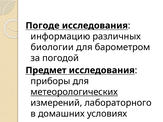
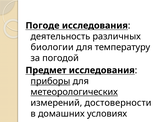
информацию: информацию -> деятельность
барометром: барометром -> температуру
приборы underline: none -> present
лабораторного: лабораторного -> достоверности
